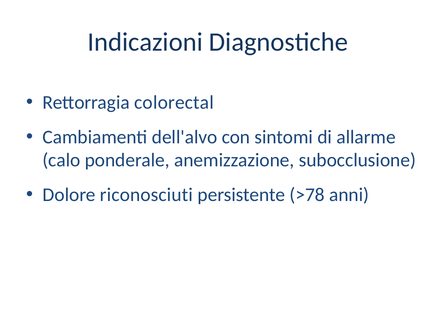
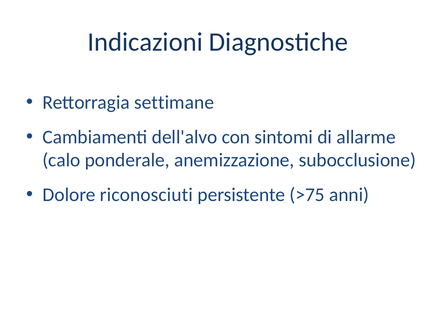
colorectal: colorectal -> settimane
>78: >78 -> >75
